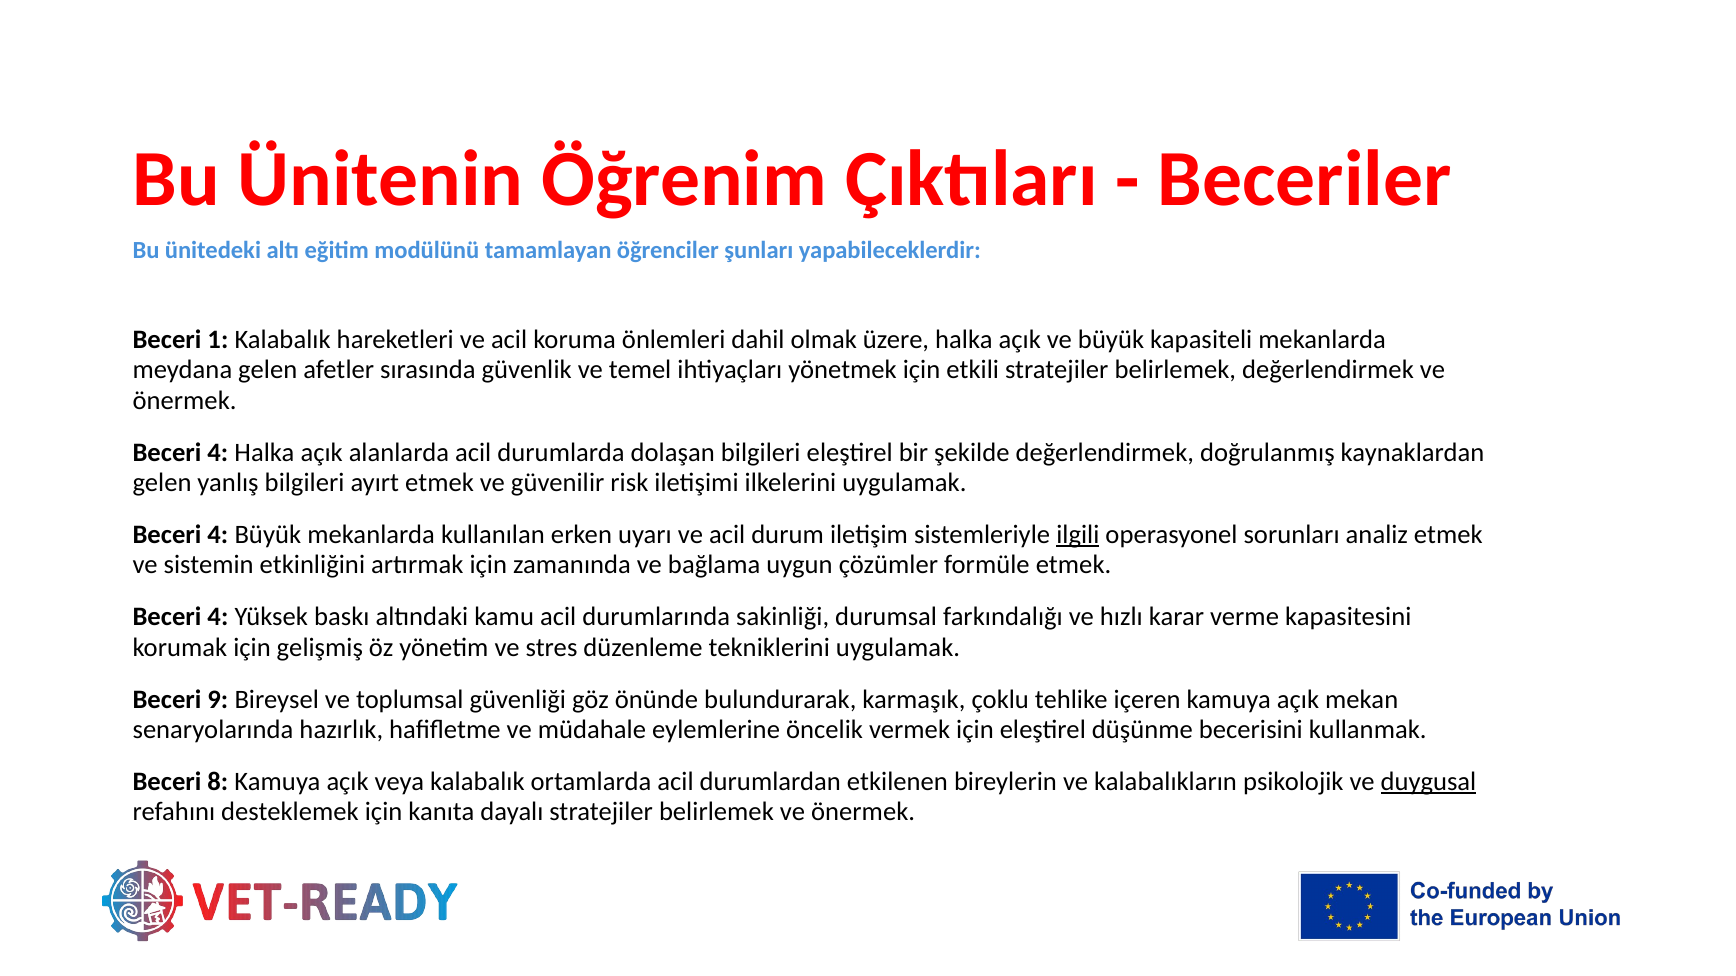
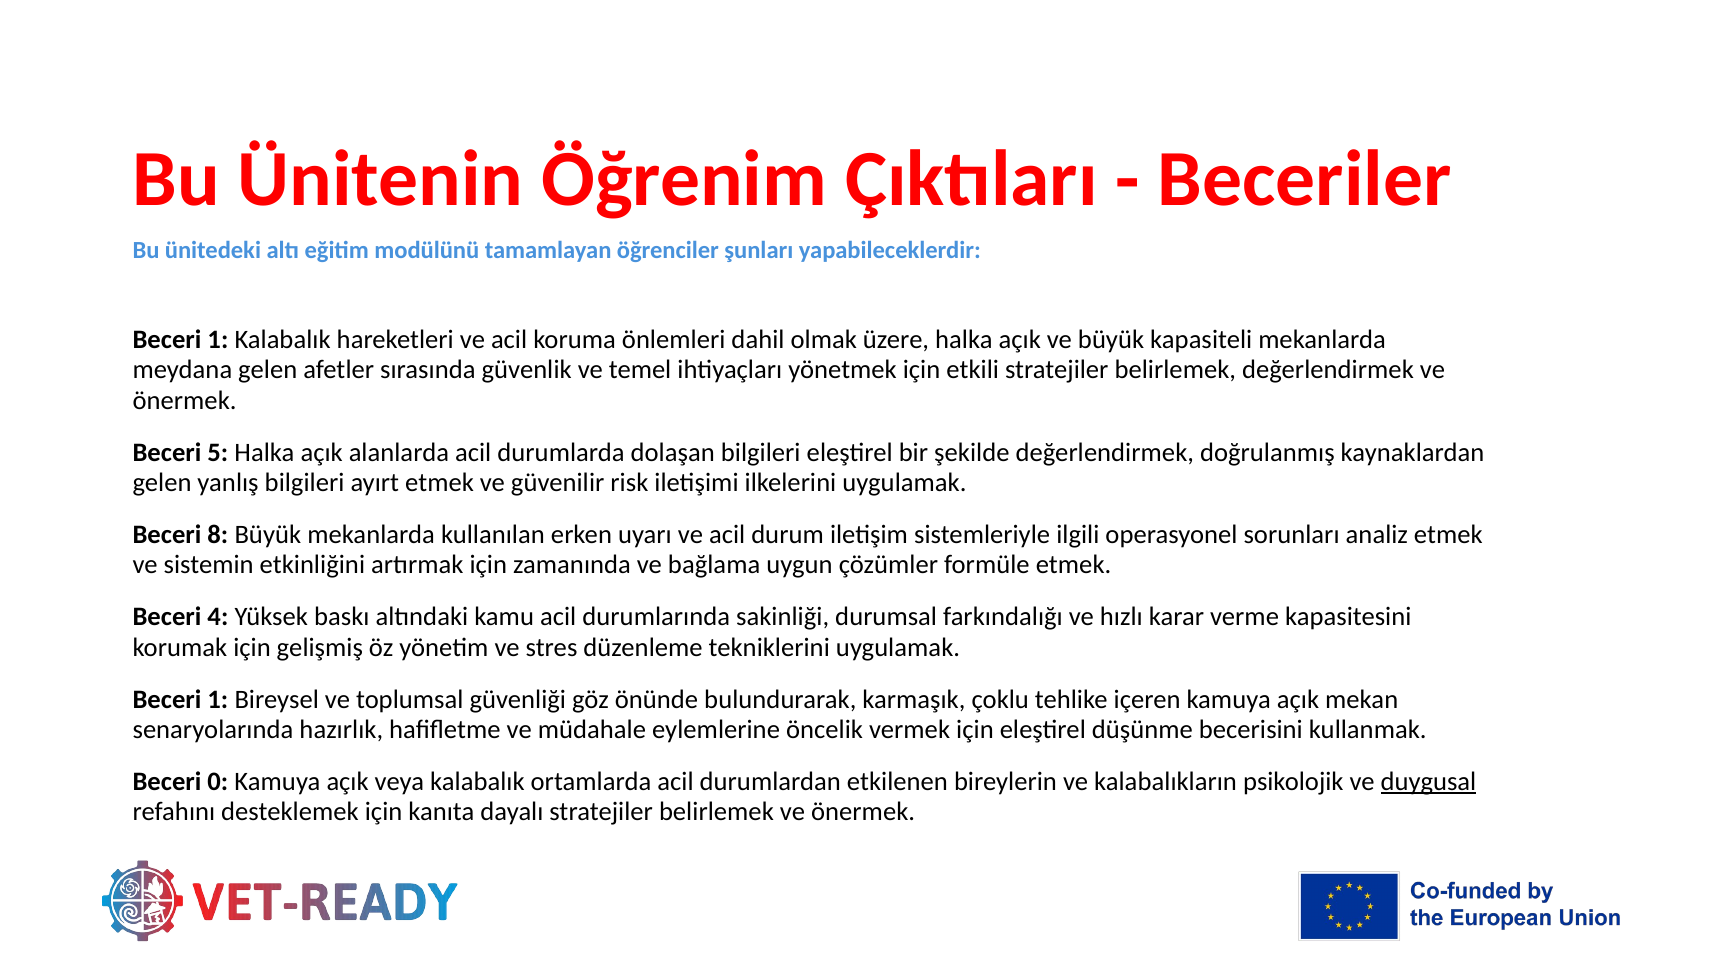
4 at (218, 453): 4 -> 5
4 at (218, 535): 4 -> 8
ilgili underline: present -> none
9 at (218, 700): 9 -> 1
8: 8 -> 0
